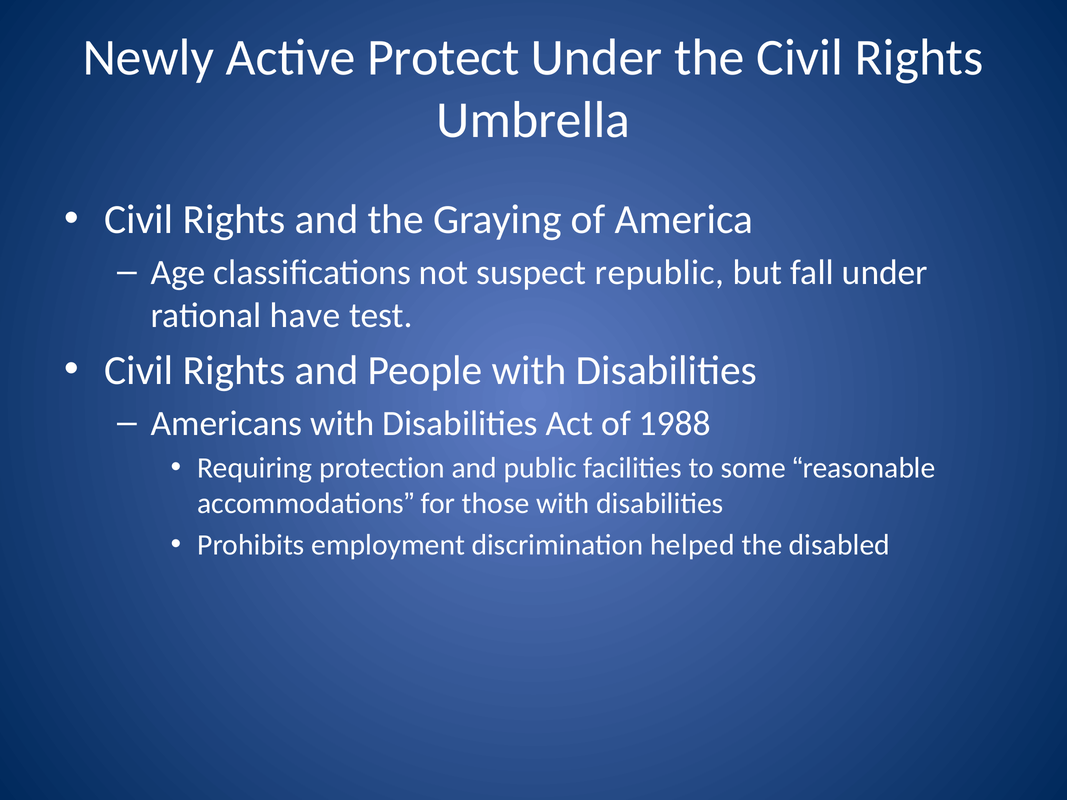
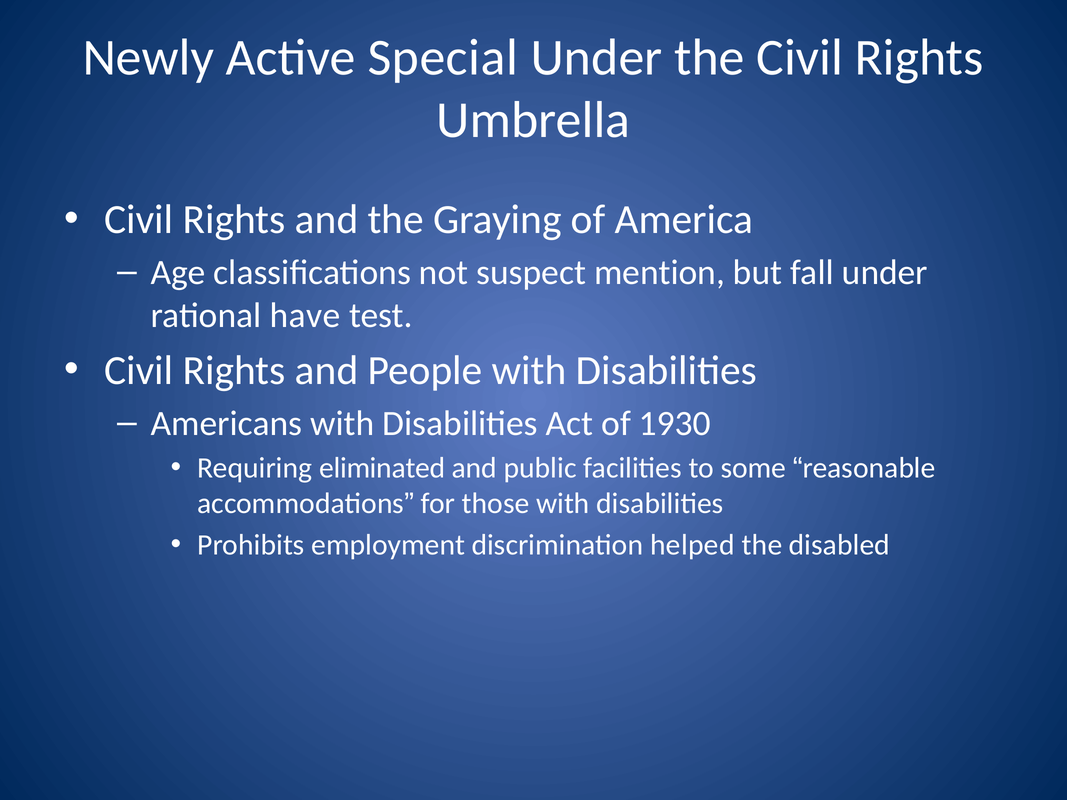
Protect: Protect -> Special
republic: republic -> mention
1988: 1988 -> 1930
protection: protection -> eliminated
